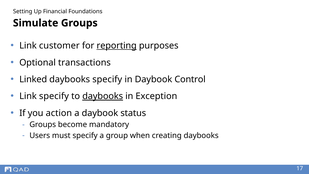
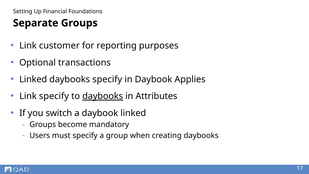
Simulate: Simulate -> Separate
reporting underline: present -> none
Control: Control -> Applies
Exception: Exception -> Attributes
action: action -> switch
daybook status: status -> linked
